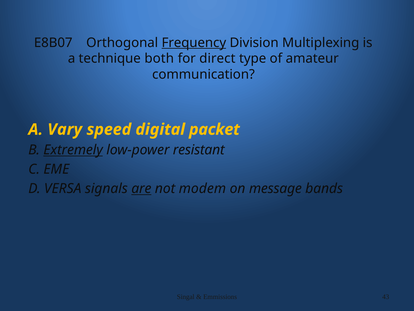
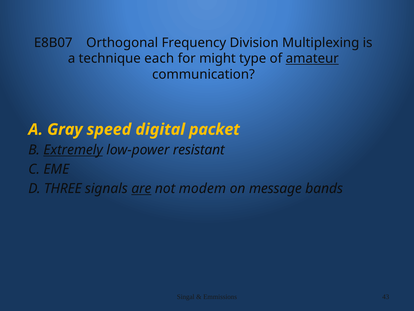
Frequency underline: present -> none
both: both -> each
direct: direct -> might
amateur underline: none -> present
Vary: Vary -> Gray
VERSA: VERSA -> THREE
